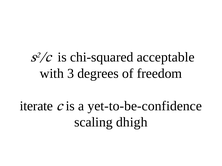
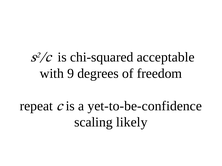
3: 3 -> 9
iterate: iterate -> repeat
dhigh: dhigh -> likely
